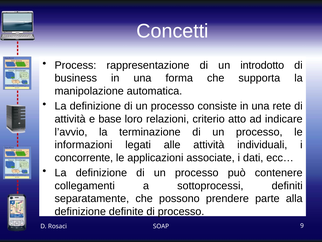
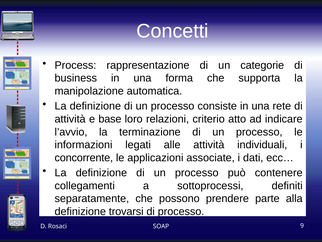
introdotto: introdotto -> categorie
definite: definite -> trovarsi
